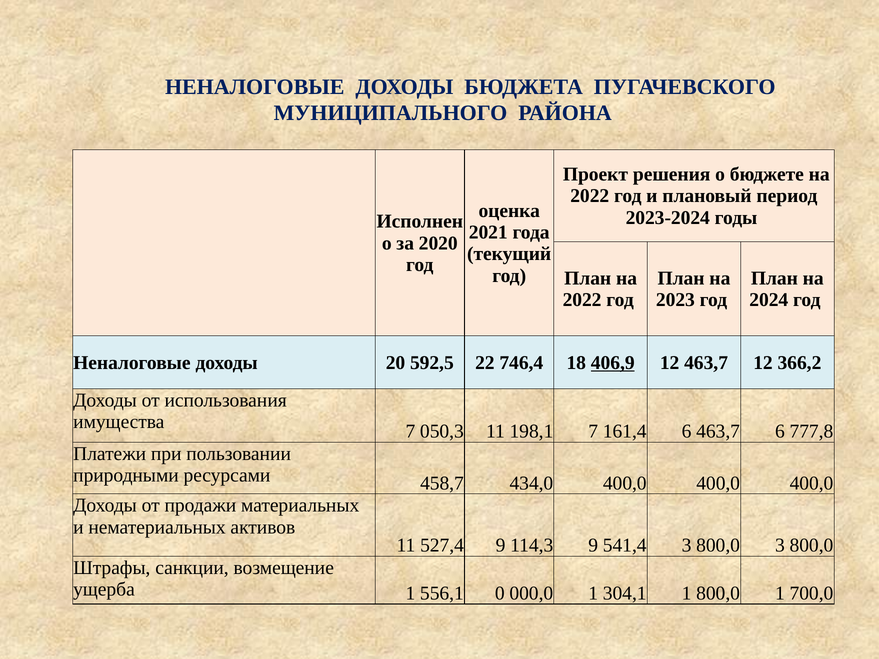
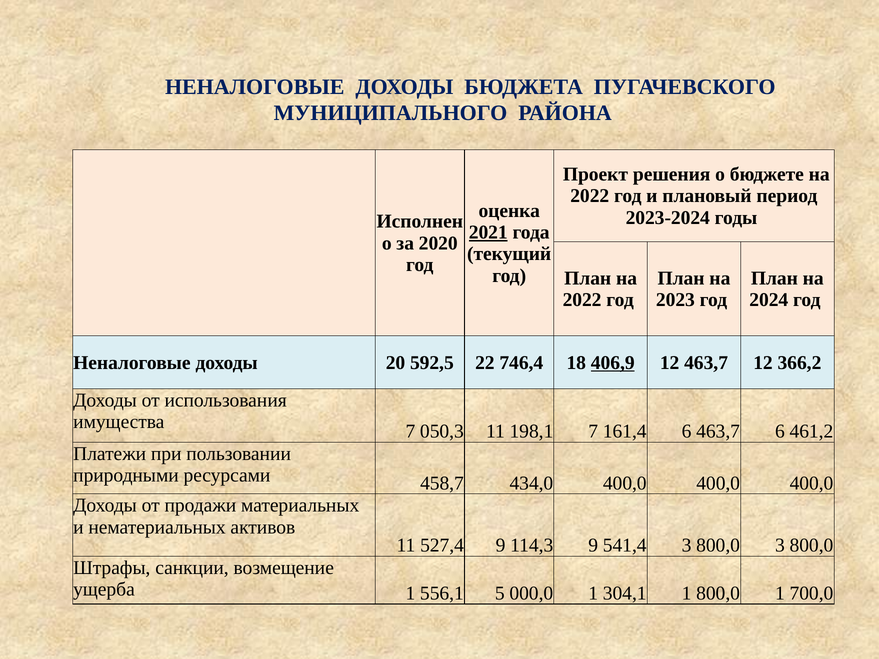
2021 underline: none -> present
777,8: 777,8 -> 461,2
0: 0 -> 5
